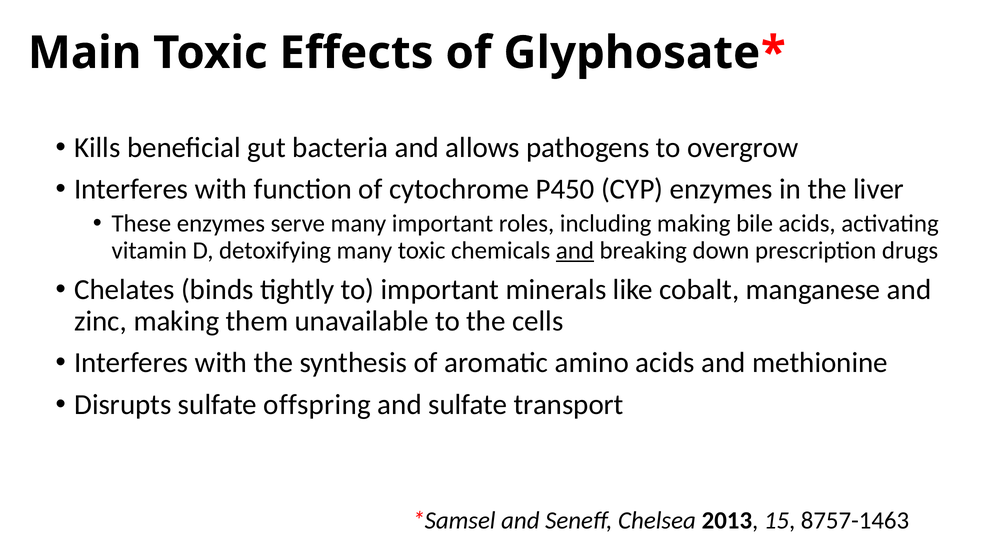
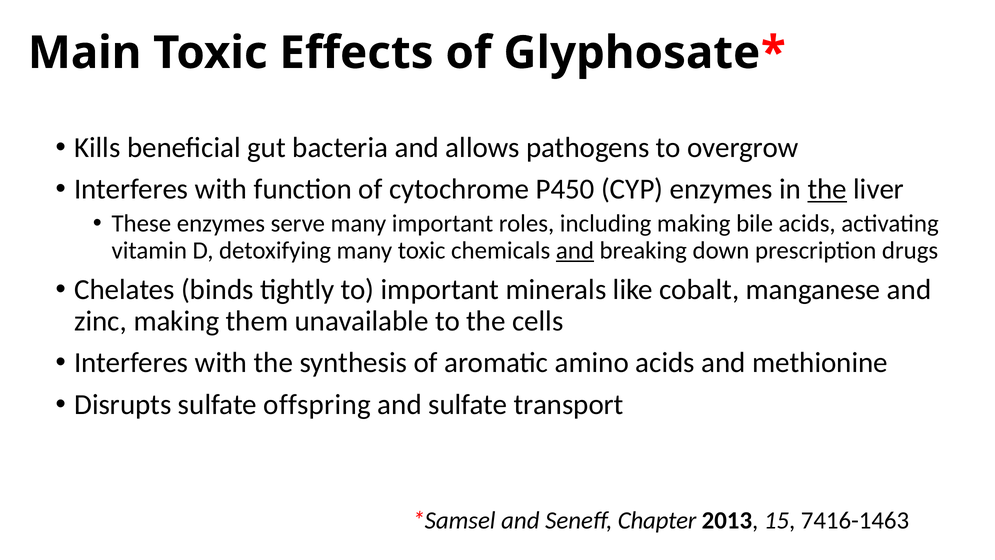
the at (827, 189) underline: none -> present
Chelsea: Chelsea -> Chapter
8757-1463: 8757-1463 -> 7416-1463
